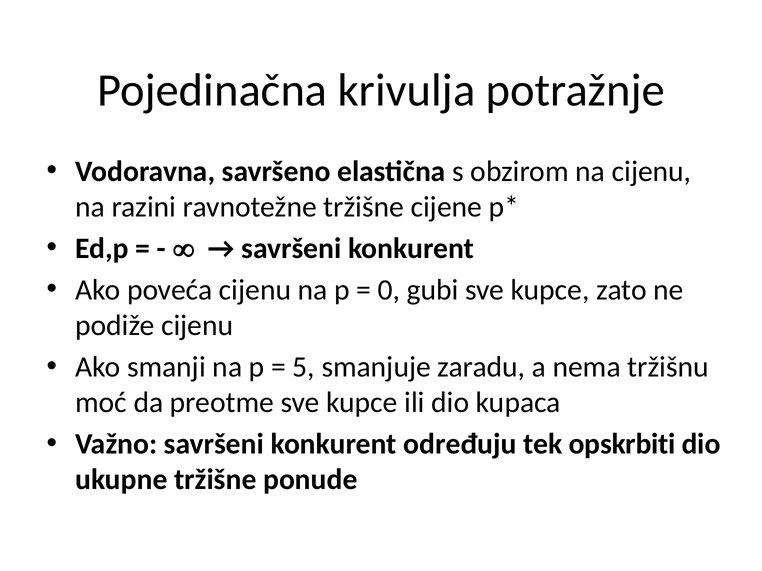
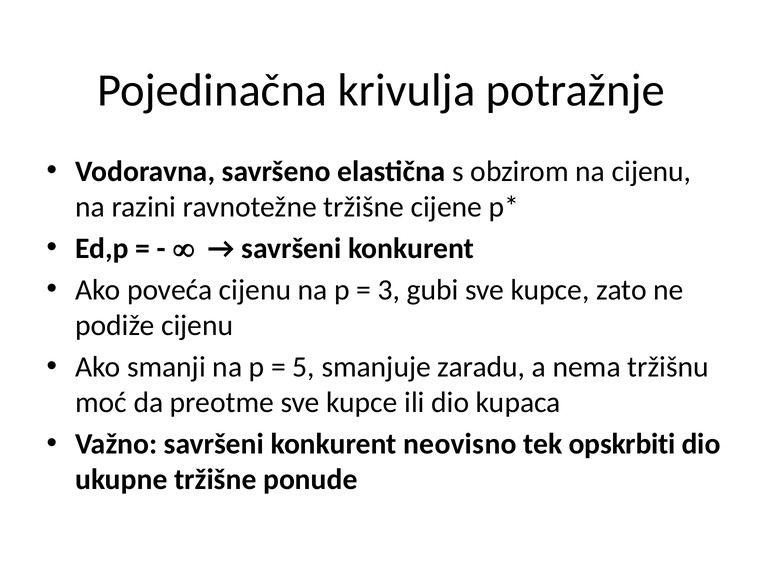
0: 0 -> 3
određuju: određuju -> neovisno
